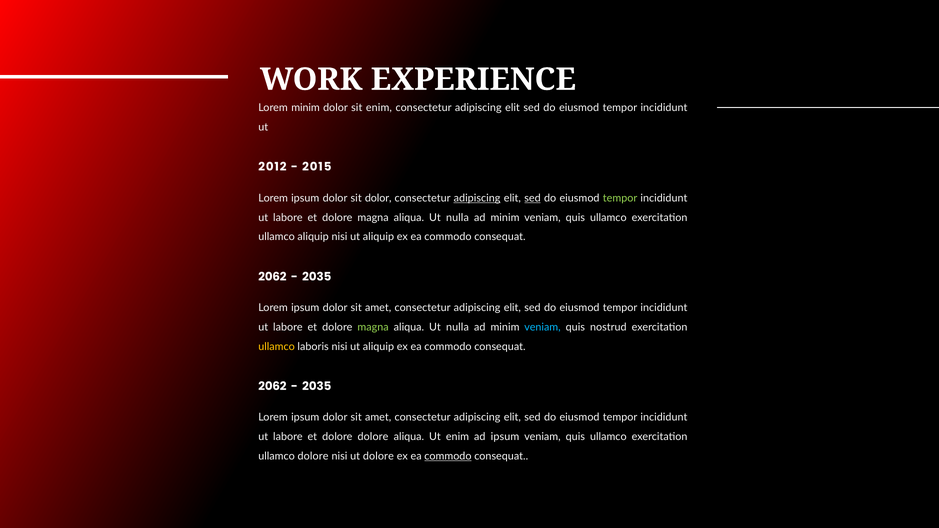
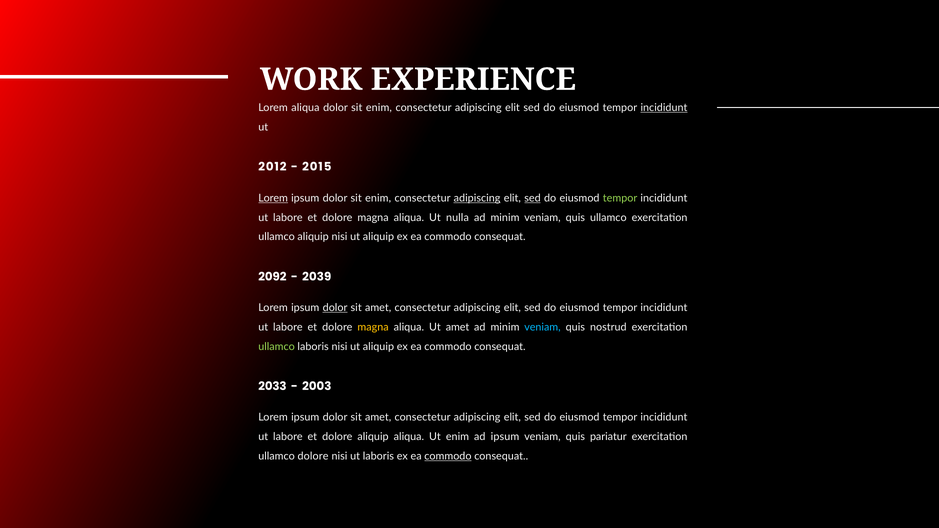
Lorem minim: minim -> aliqua
incididunt at (664, 108) underline: none -> present
Lorem at (273, 198) underline: none -> present
ipsum dolor sit dolor: dolor -> enim
2062 at (272, 277): 2062 -> 2092
2035 at (317, 277): 2035 -> 2039
dolor at (335, 308) underline: none -> present
magna at (373, 327) colour: light green -> yellow
nulla at (457, 327): nulla -> amet
ullamco at (277, 347) colour: yellow -> light green
2062 at (272, 386): 2062 -> 2033
2035 at (317, 386): 2035 -> 2003
dolore dolore: dolore -> aliquip
ullamco at (608, 437): ullamco -> pariatur
ut dolore: dolore -> laboris
